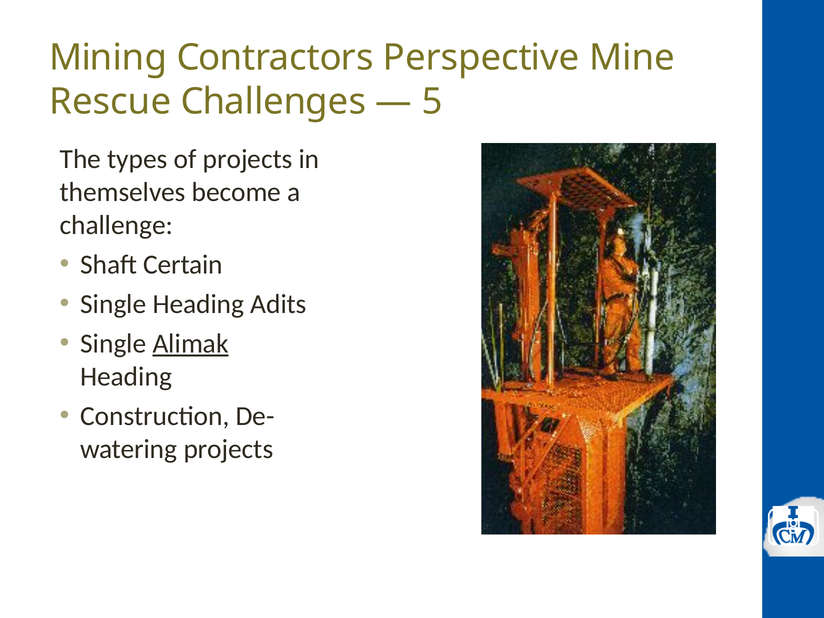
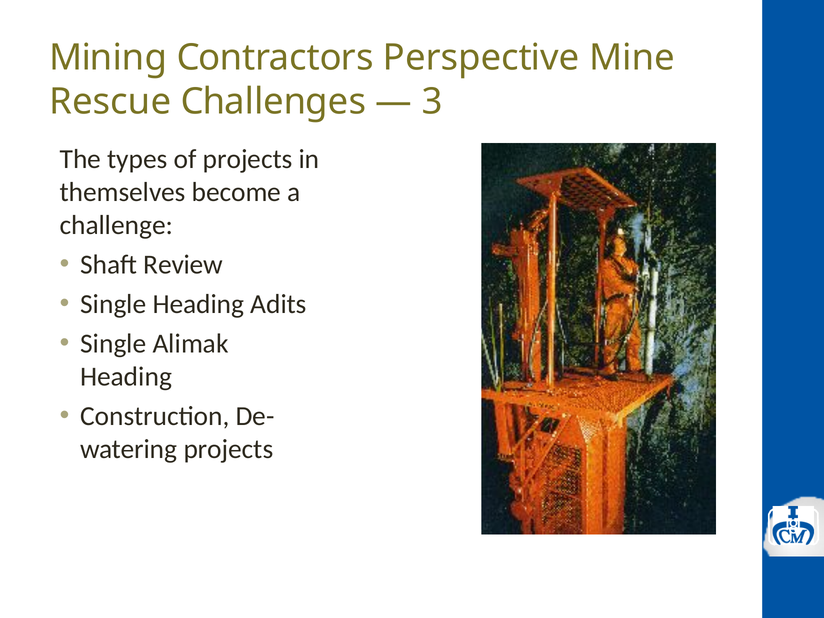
5: 5 -> 3
Certain: Certain -> Review
Alimak underline: present -> none
